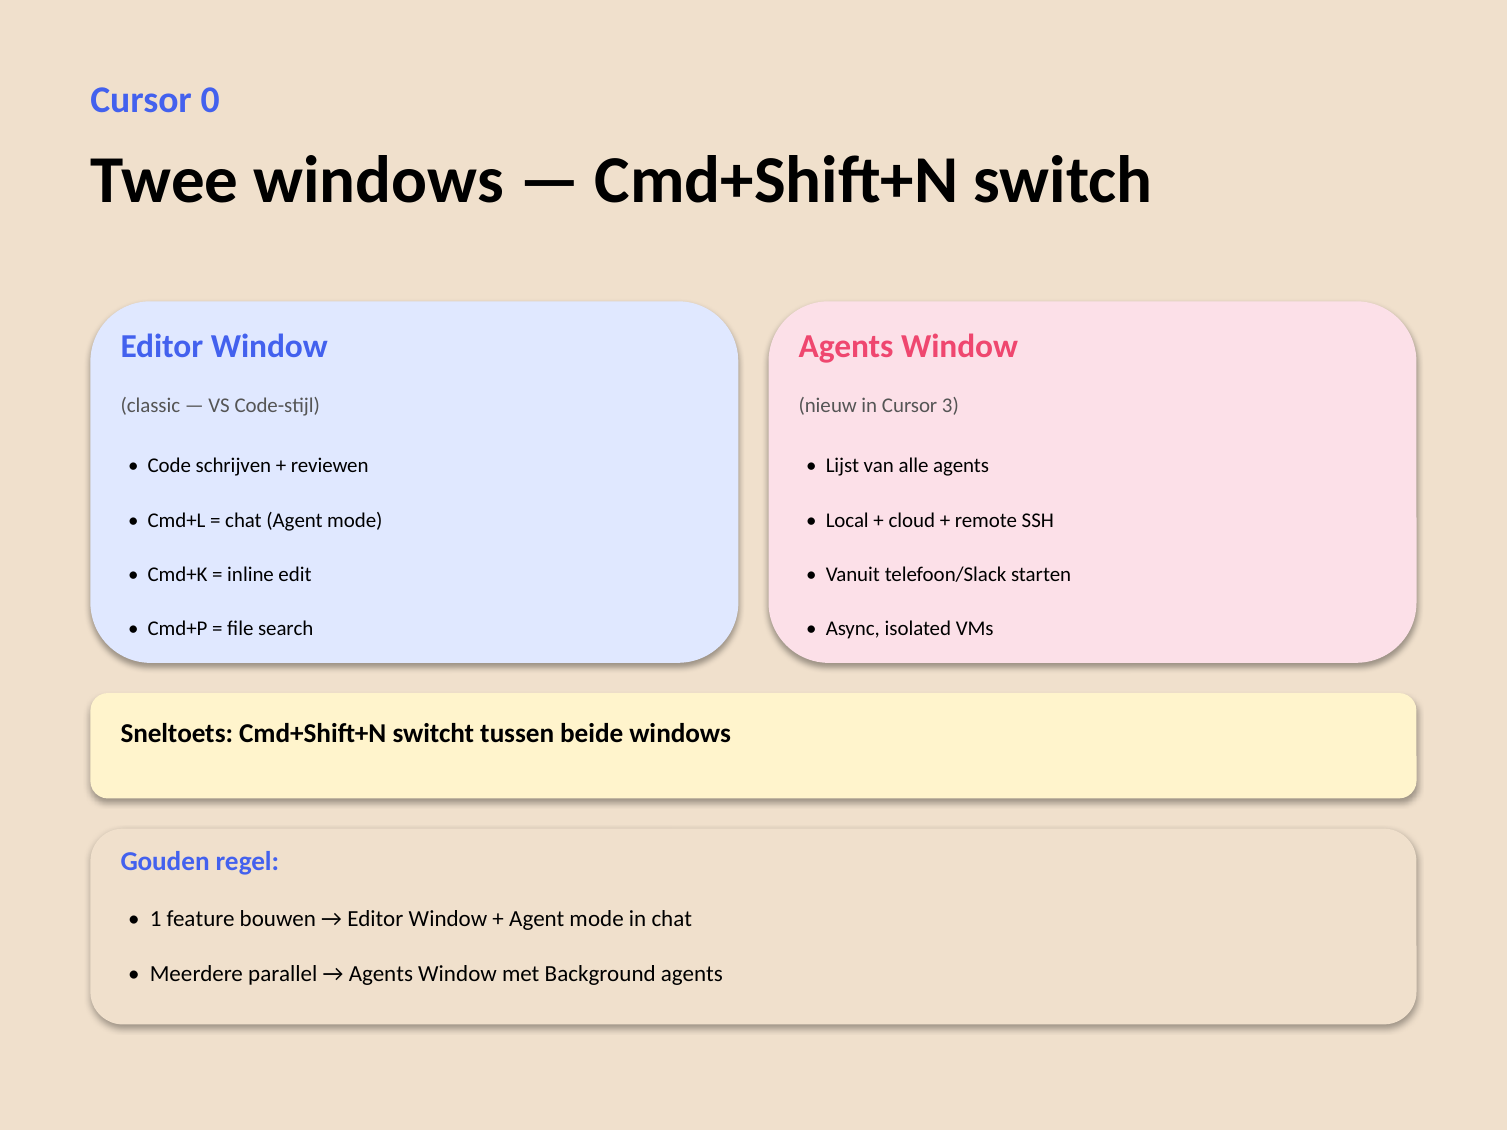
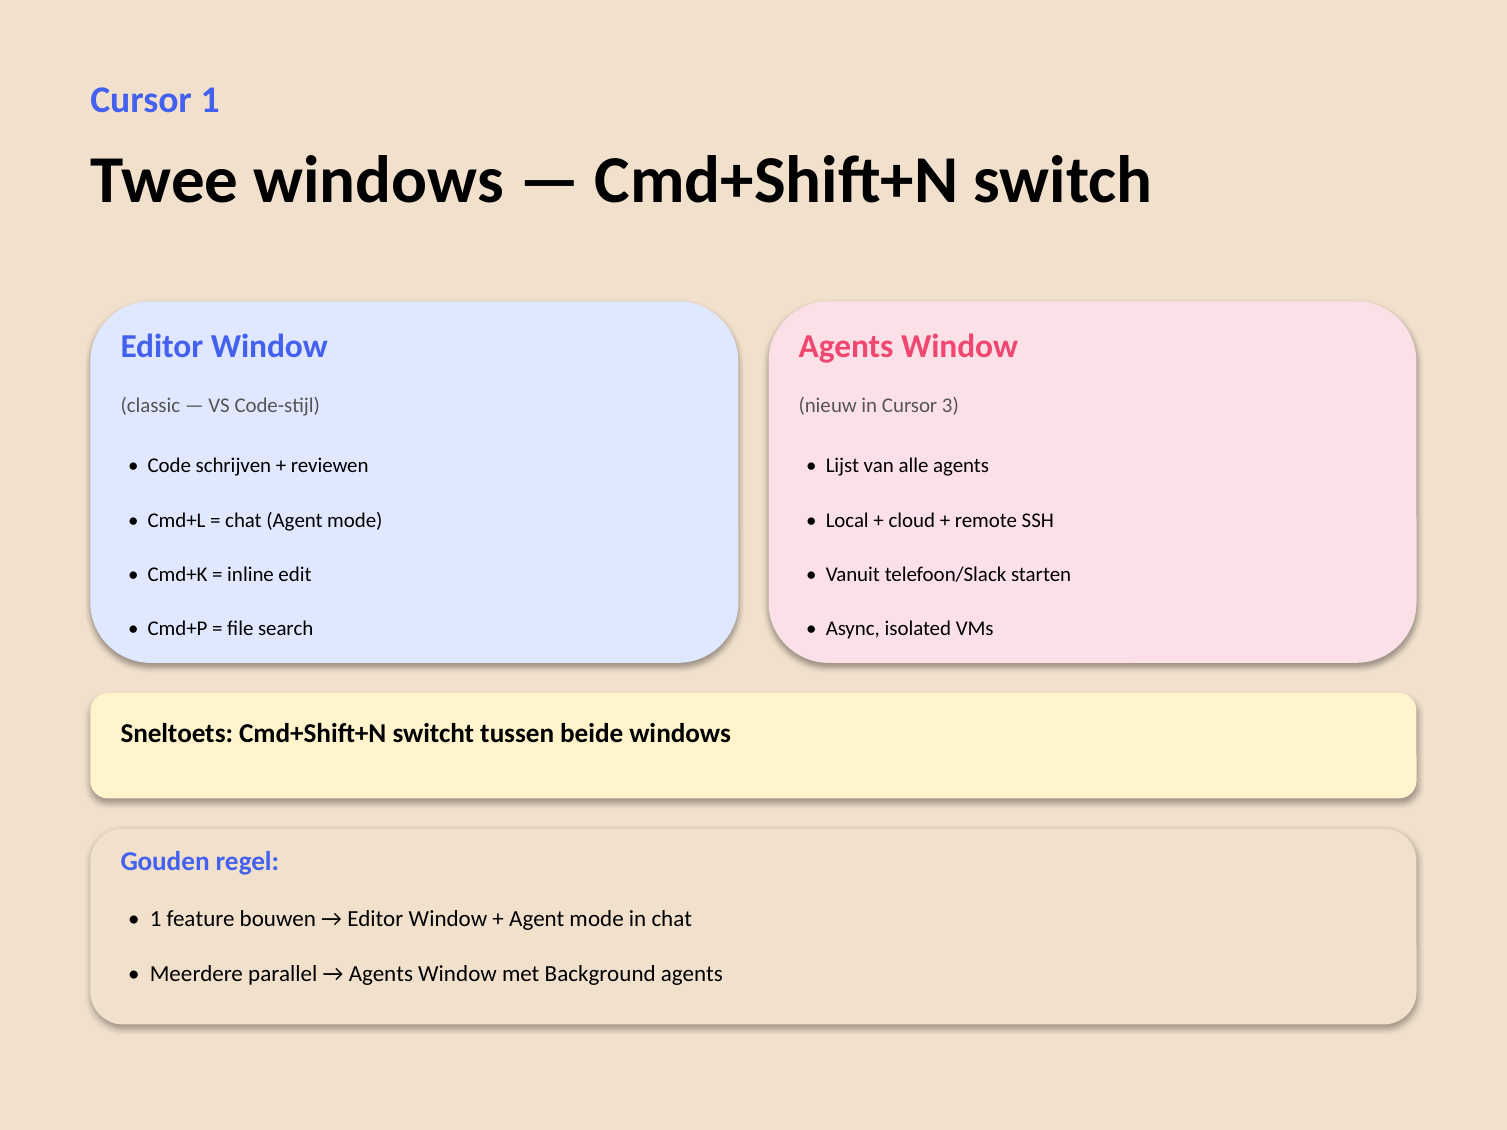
Cursor 0: 0 -> 1
